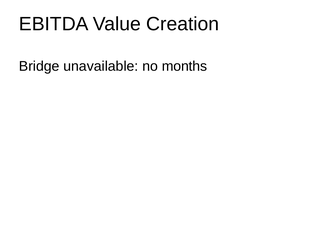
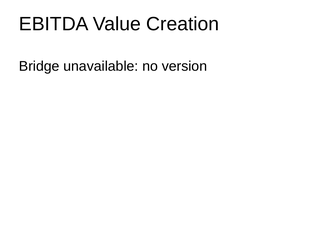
months: months -> version
